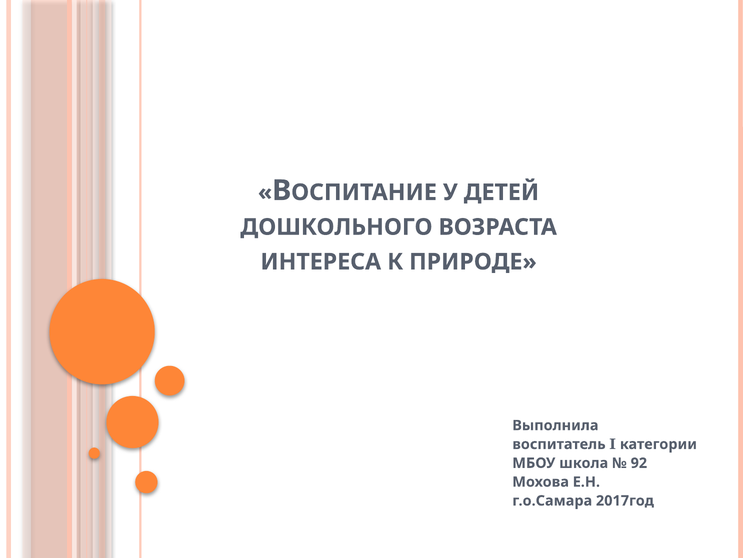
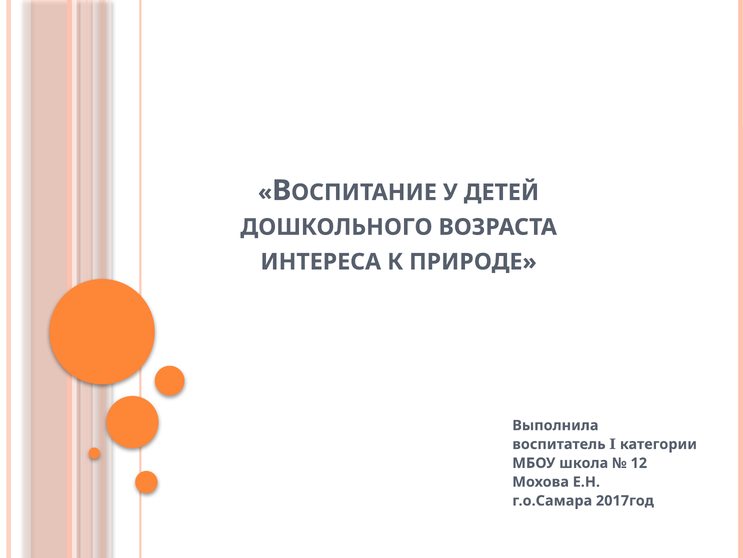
92: 92 -> 12
